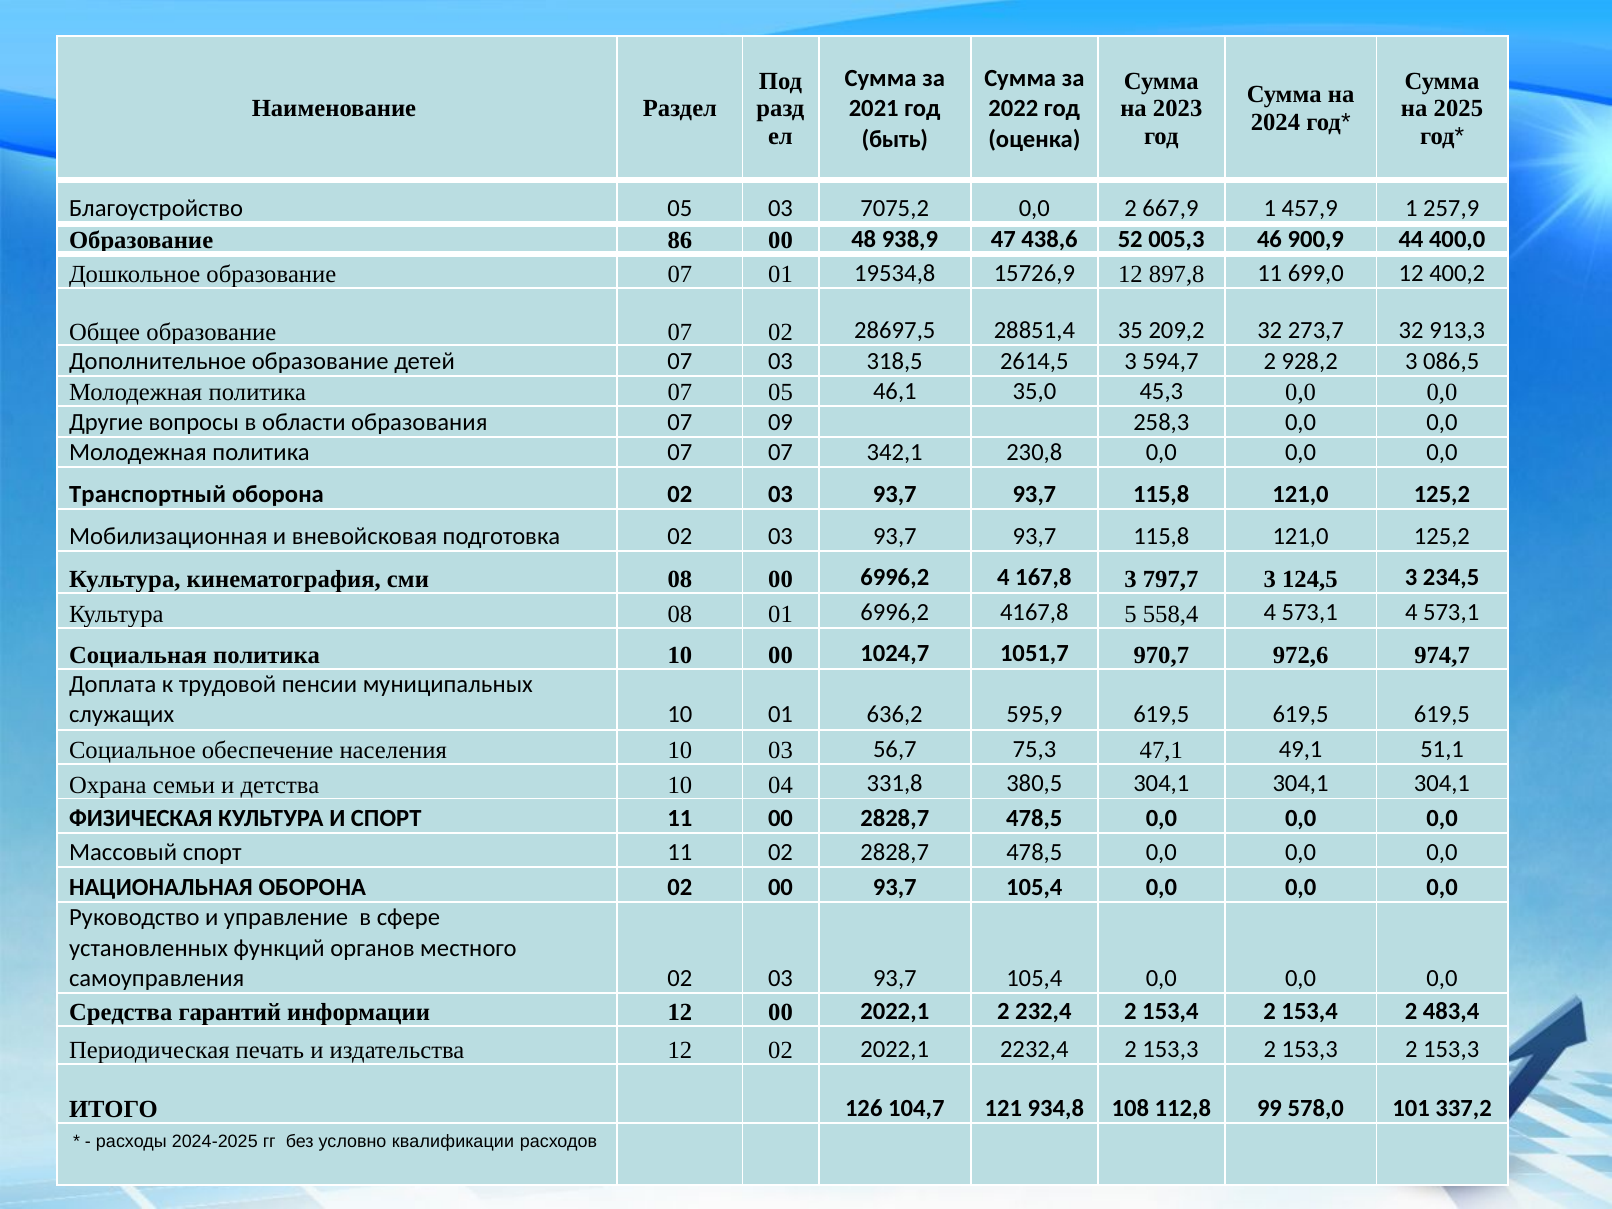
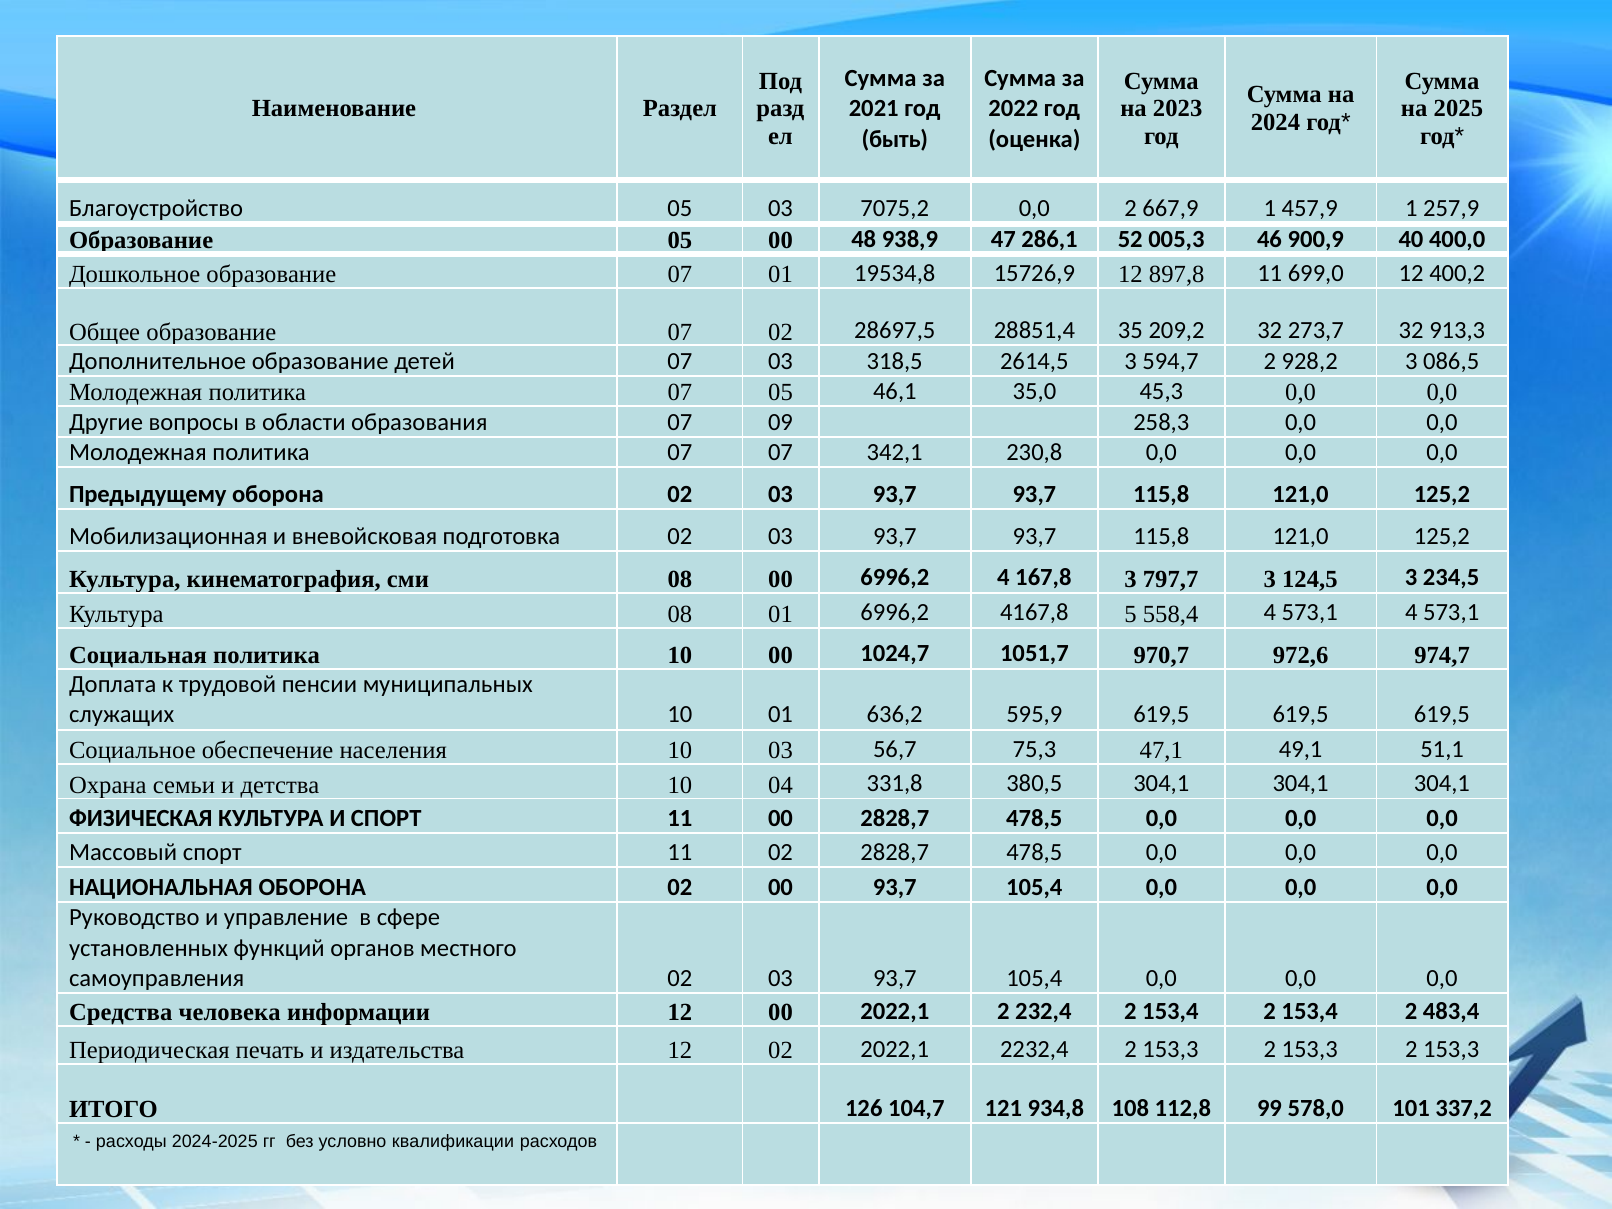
Образование 86: 86 -> 05
438,6: 438,6 -> 286,1
44: 44 -> 40
Транспортный: Транспортный -> Предыдущему
гарантий: гарантий -> человека
